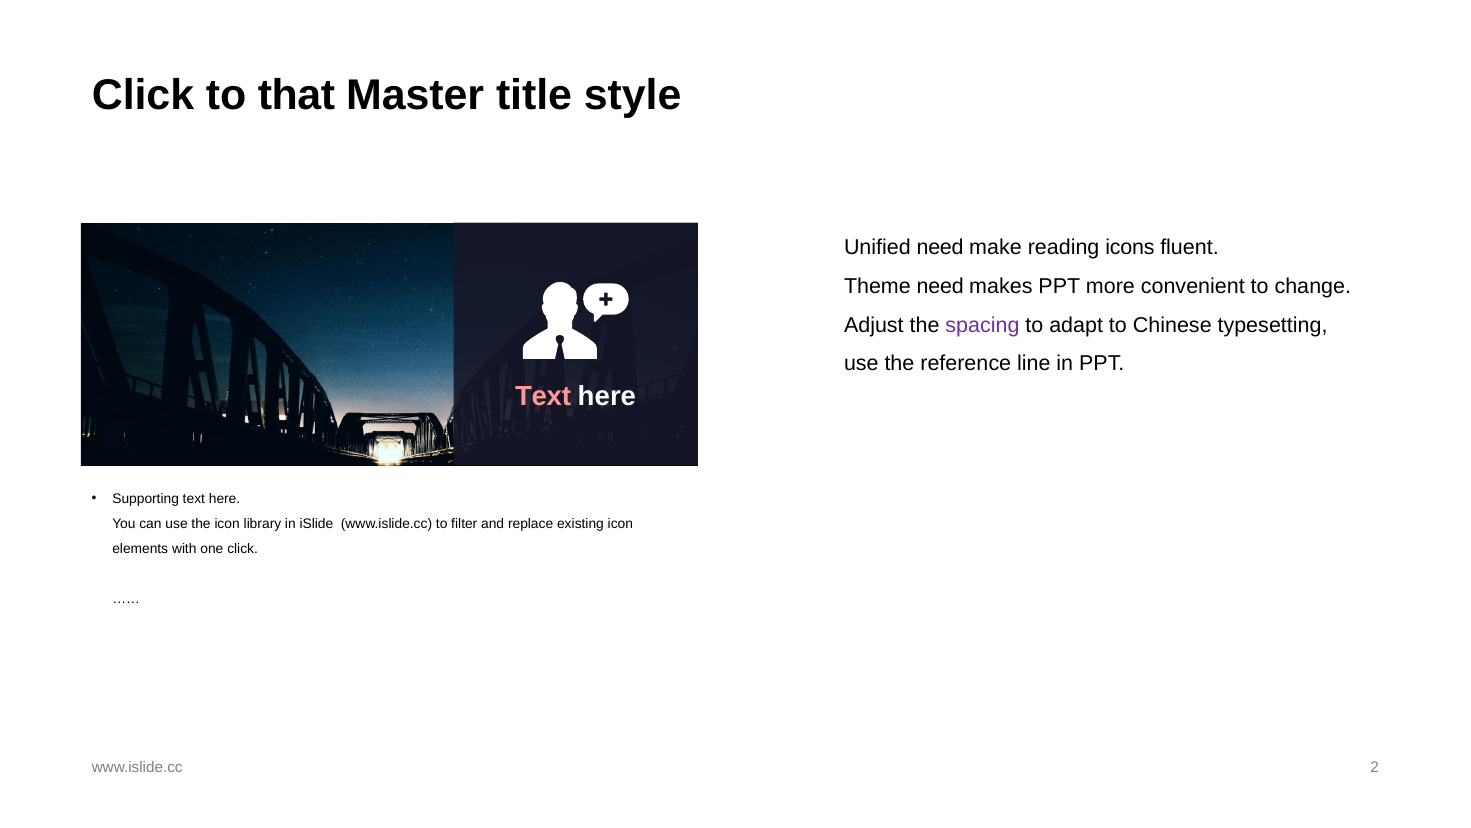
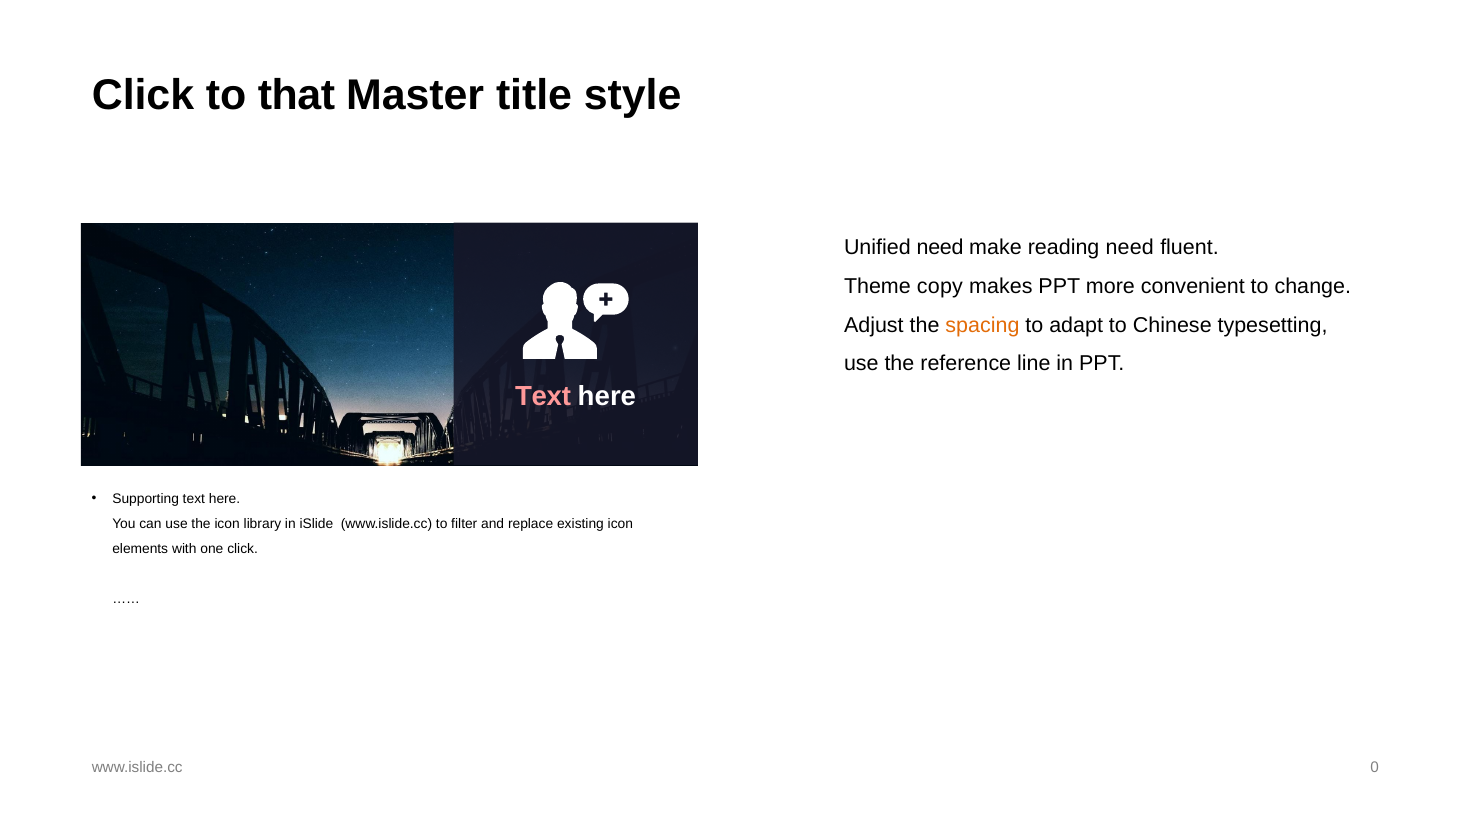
reading icons: icons -> need
Theme need: need -> copy
spacing colour: purple -> orange
2: 2 -> 0
